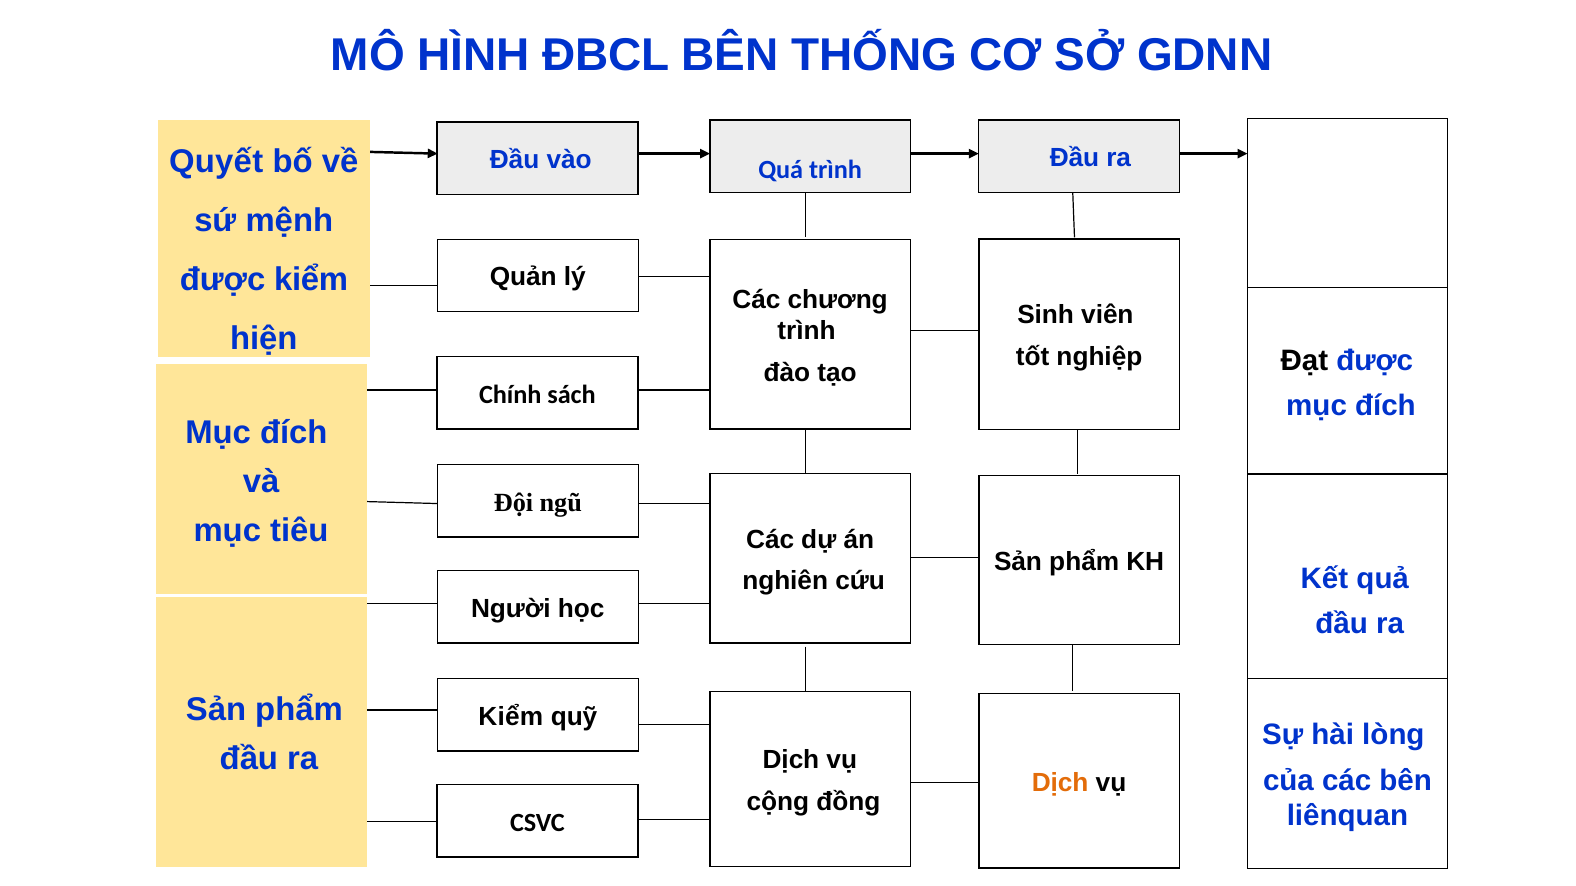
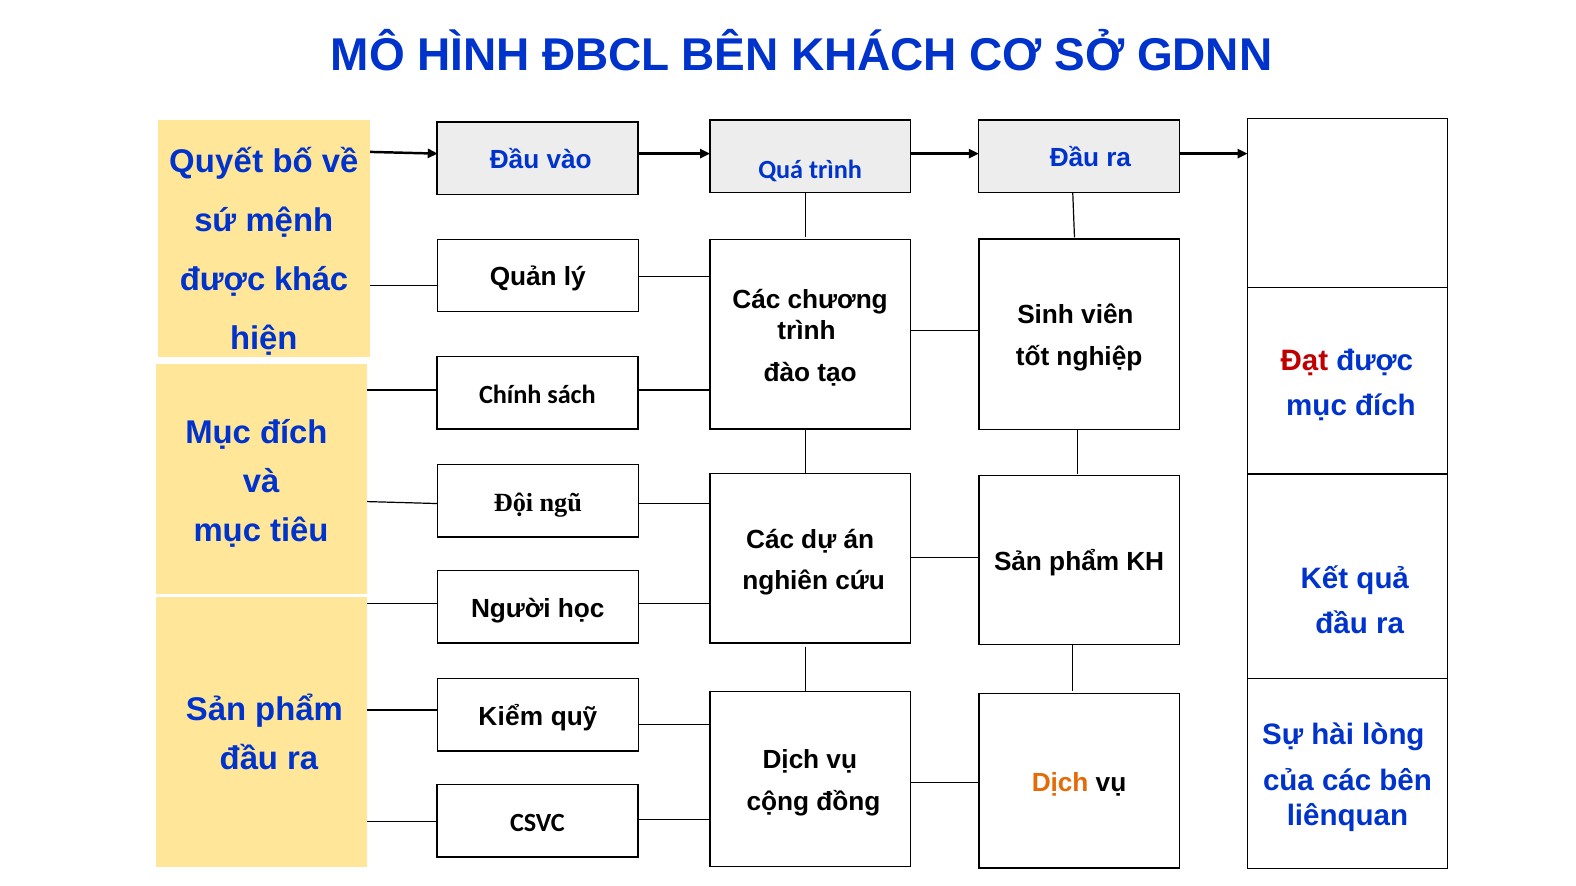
THỐNG: THỐNG -> KHÁCH
được kiểm: kiểm -> khác
Đạt colour: black -> red
